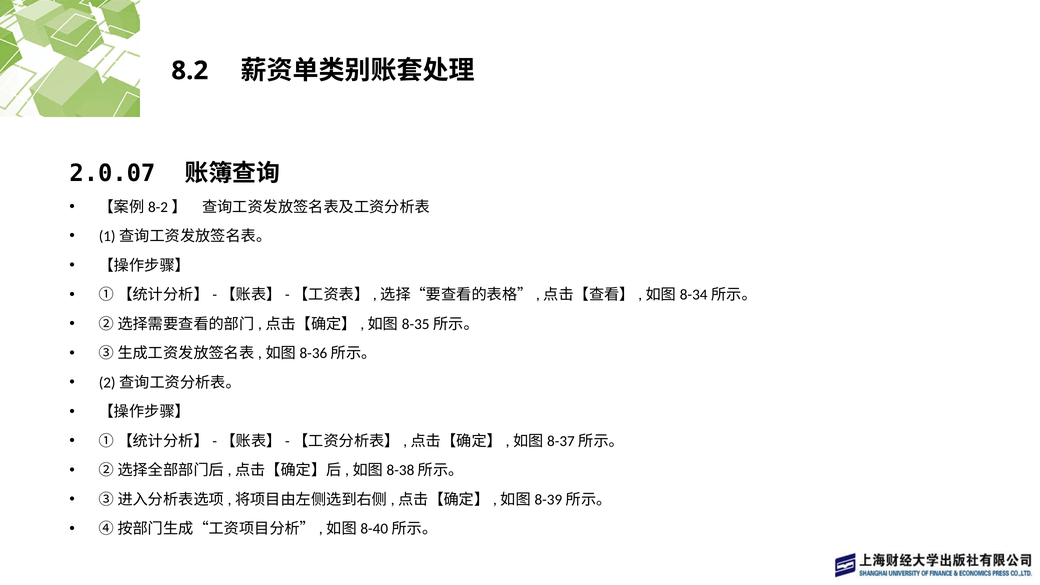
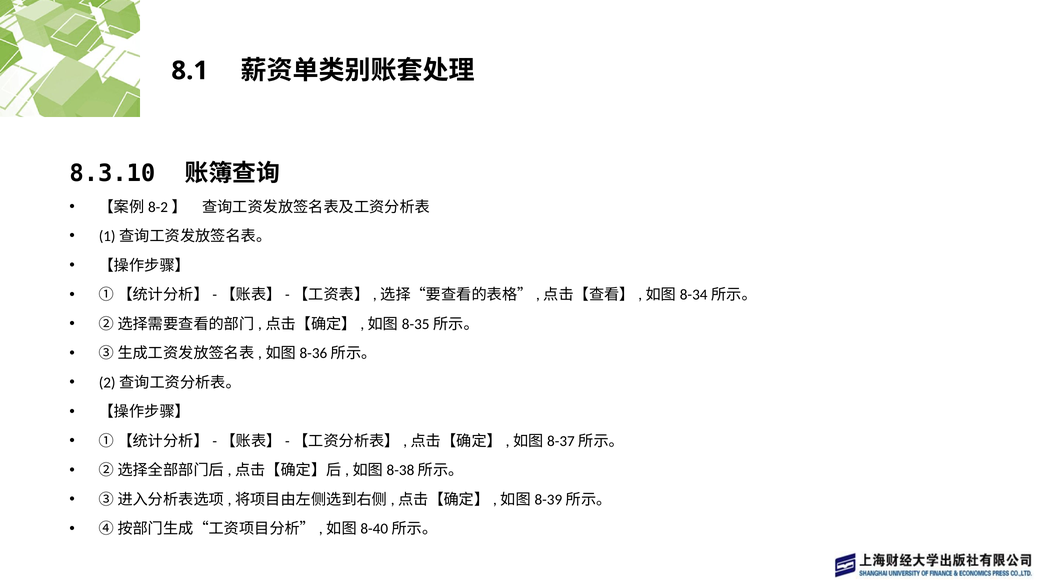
8.2: 8.2 -> 8.1
2.0.07: 2.0.07 -> 8.3.10
